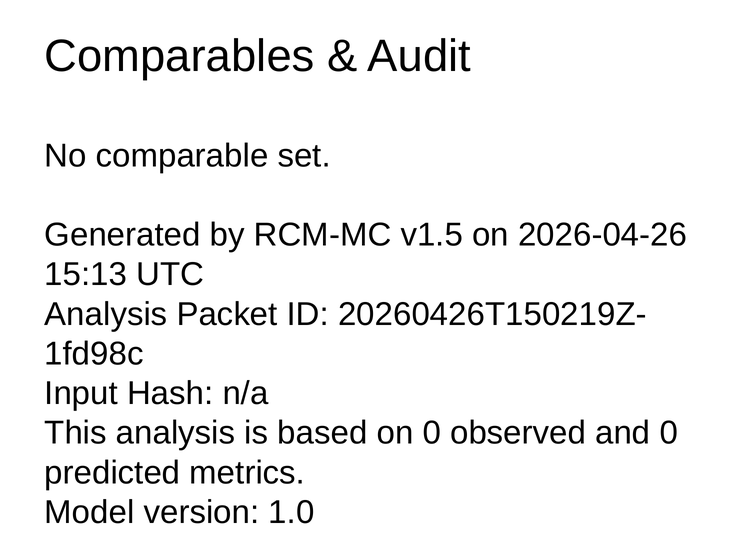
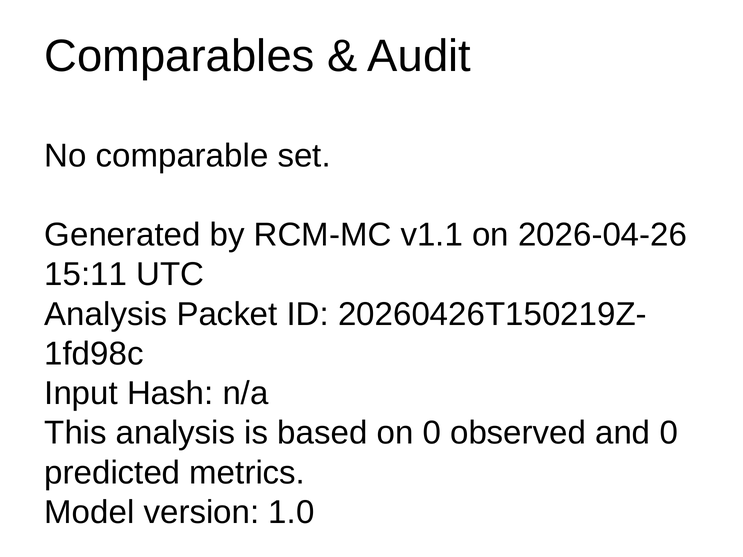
v1.5: v1.5 -> v1.1
15:13: 15:13 -> 15:11
